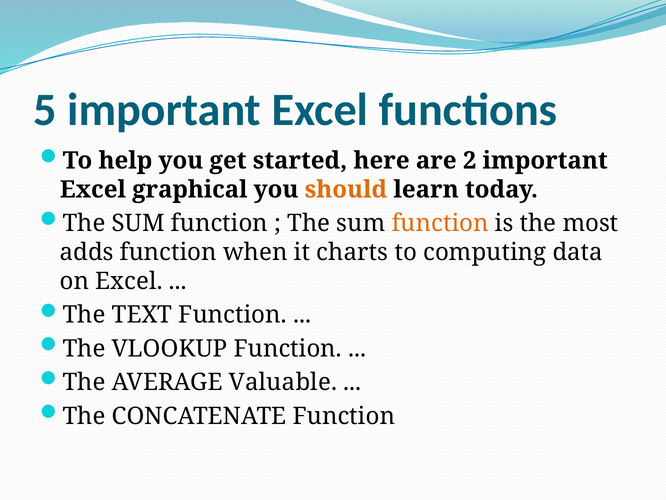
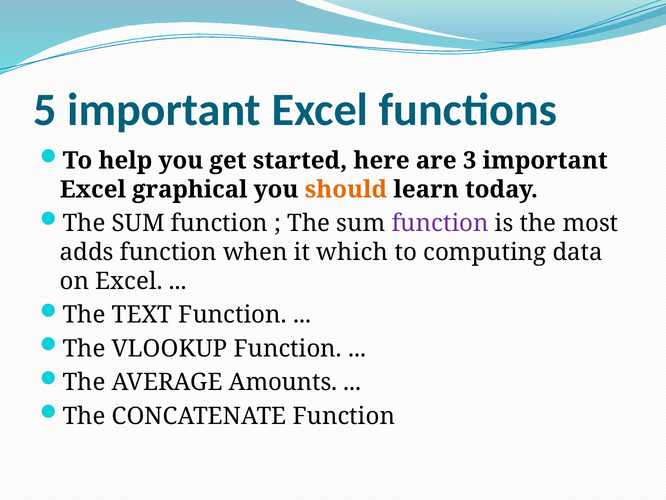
2: 2 -> 3
function at (440, 223) colour: orange -> purple
charts: charts -> which
Valuable: Valuable -> Amounts
